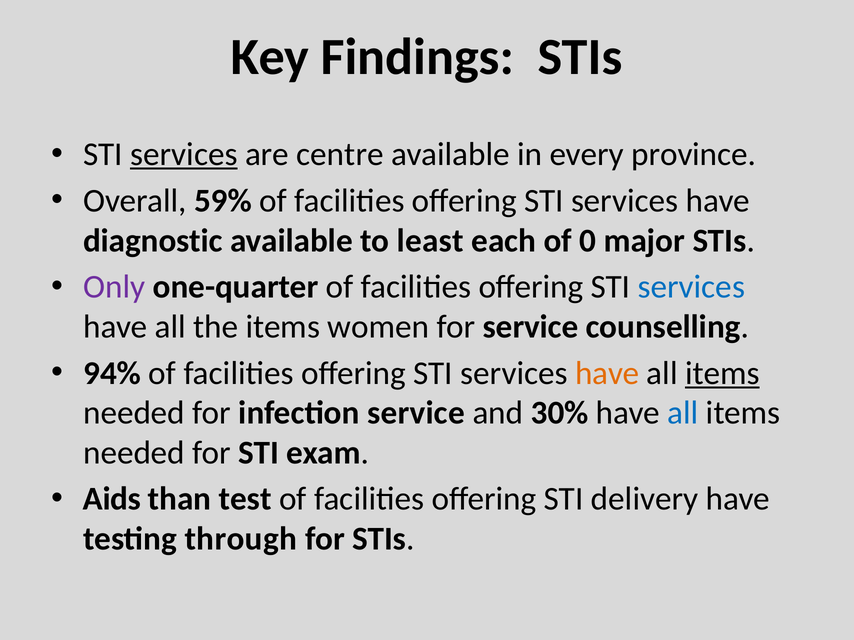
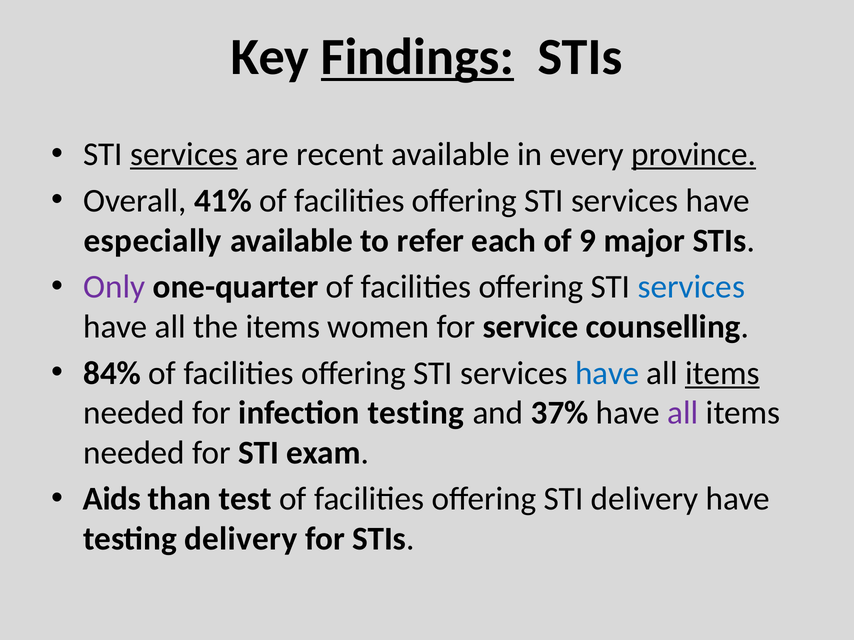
Findings underline: none -> present
centre: centre -> recent
province underline: none -> present
59%: 59% -> 41%
diagnostic: diagnostic -> especially
least: least -> refer
0: 0 -> 9
94%: 94% -> 84%
have at (607, 373) colour: orange -> blue
infection service: service -> testing
30%: 30% -> 37%
all at (683, 413) colour: blue -> purple
testing through: through -> delivery
